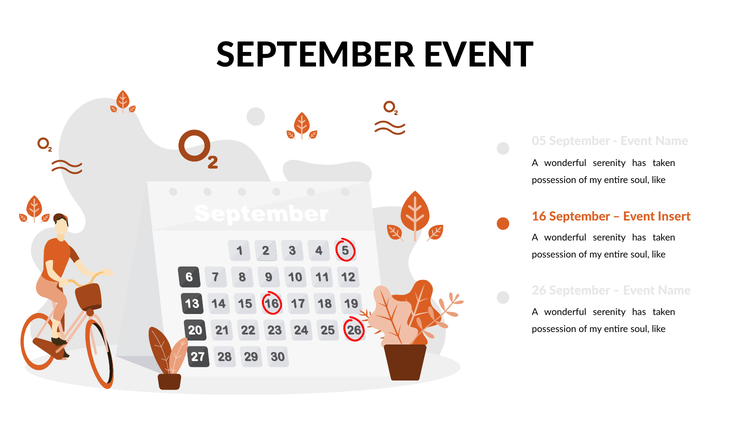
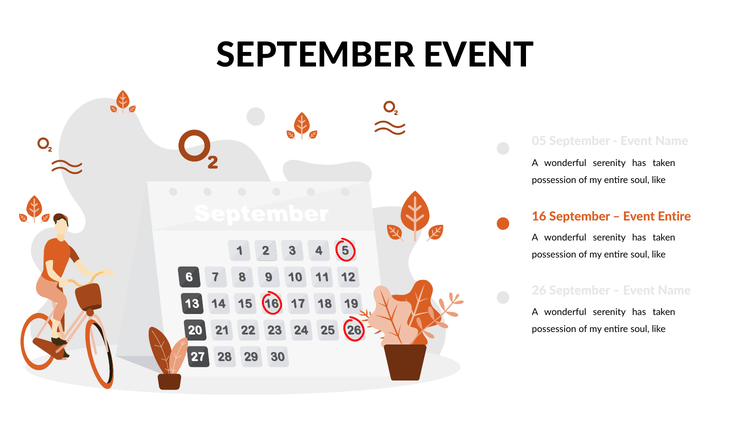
Event Insert: Insert -> Entire
